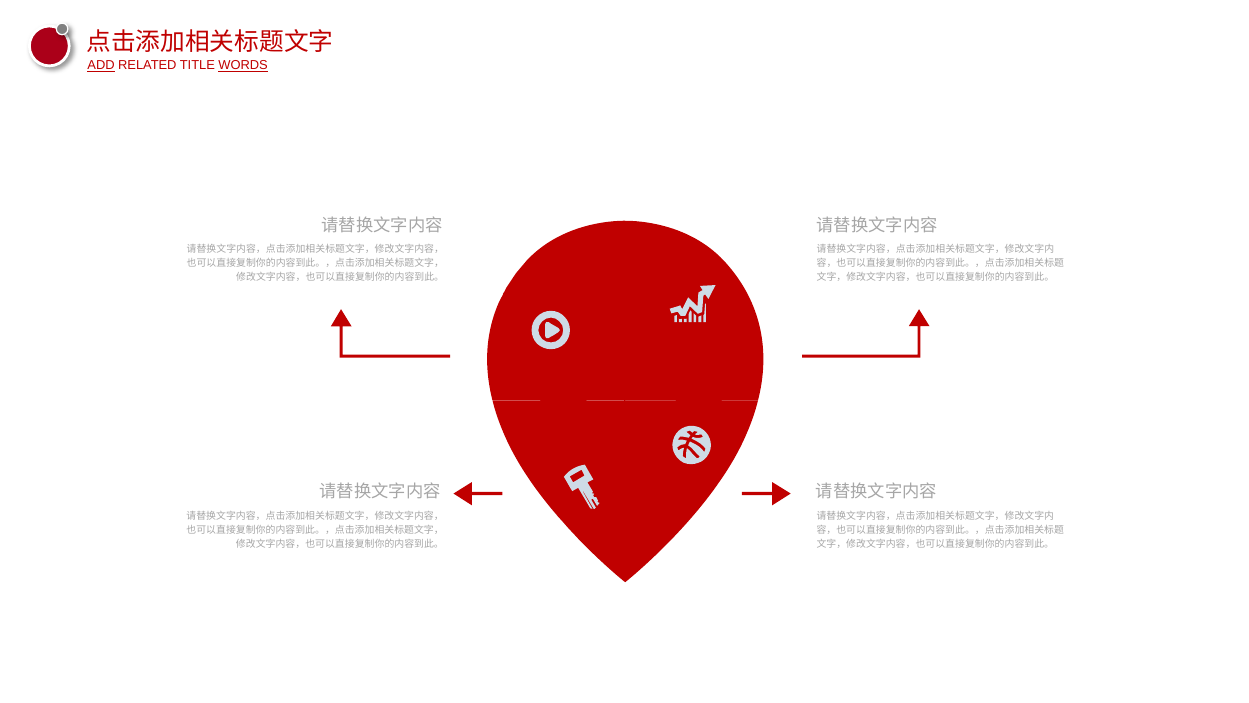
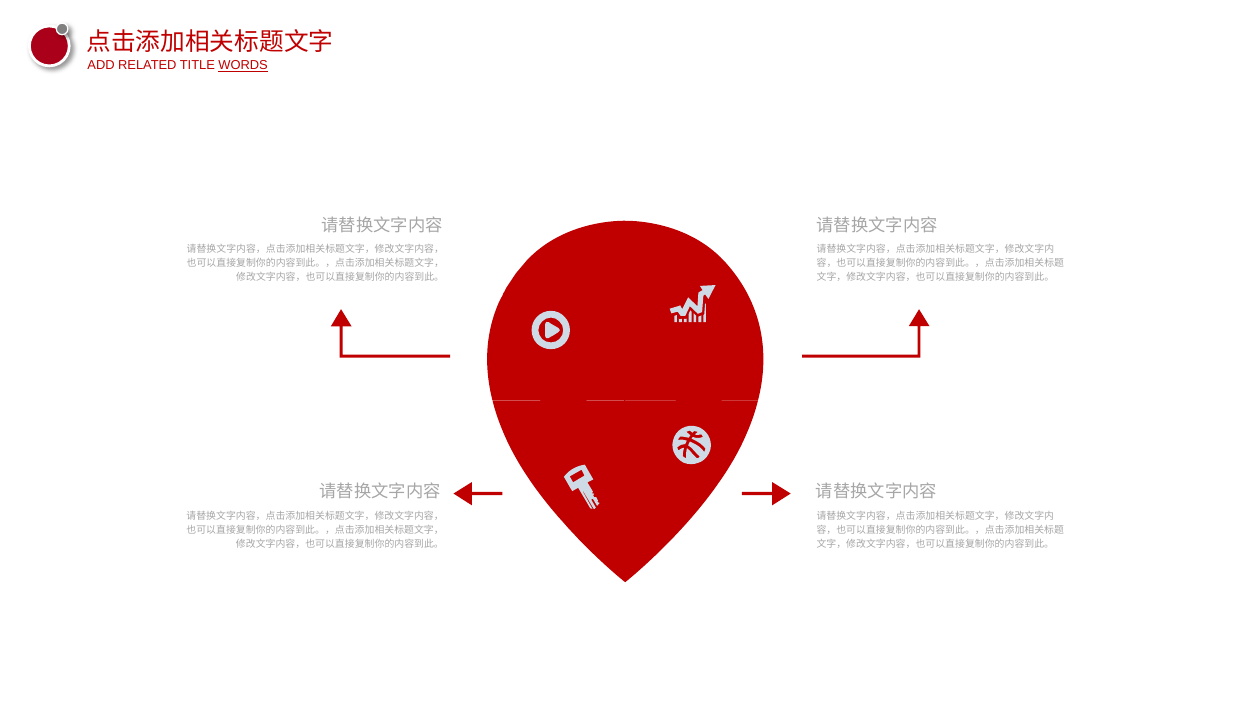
ADD underline: present -> none
